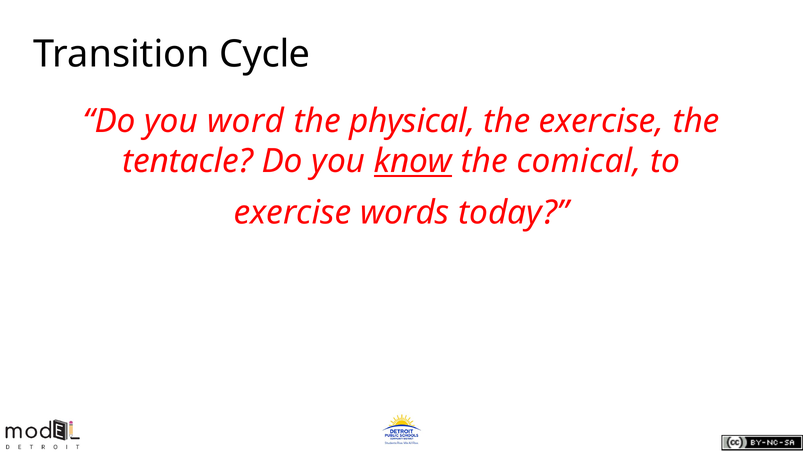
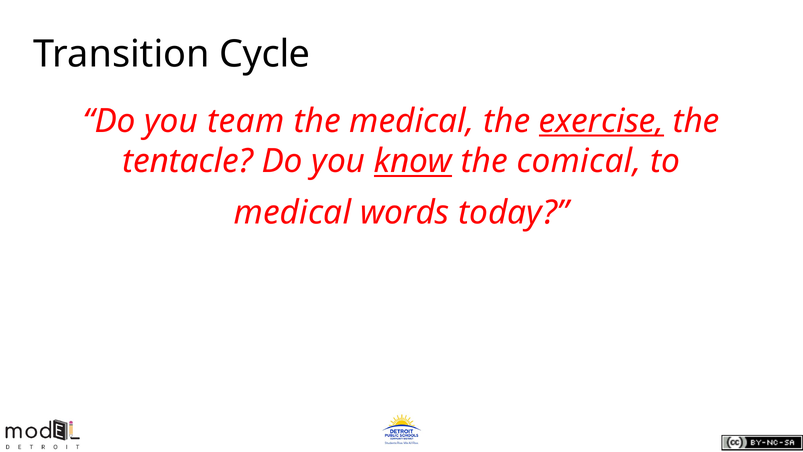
word: word -> team
the physical: physical -> medical
exercise at (601, 121) underline: none -> present
exercise at (293, 213): exercise -> medical
